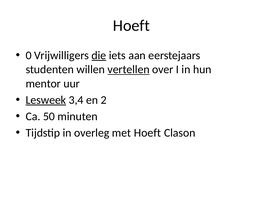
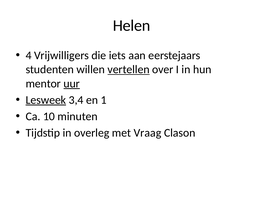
Hoeft at (131, 25): Hoeft -> Helen
0: 0 -> 4
die underline: present -> none
uur underline: none -> present
2: 2 -> 1
50: 50 -> 10
met Hoeft: Hoeft -> Vraag
